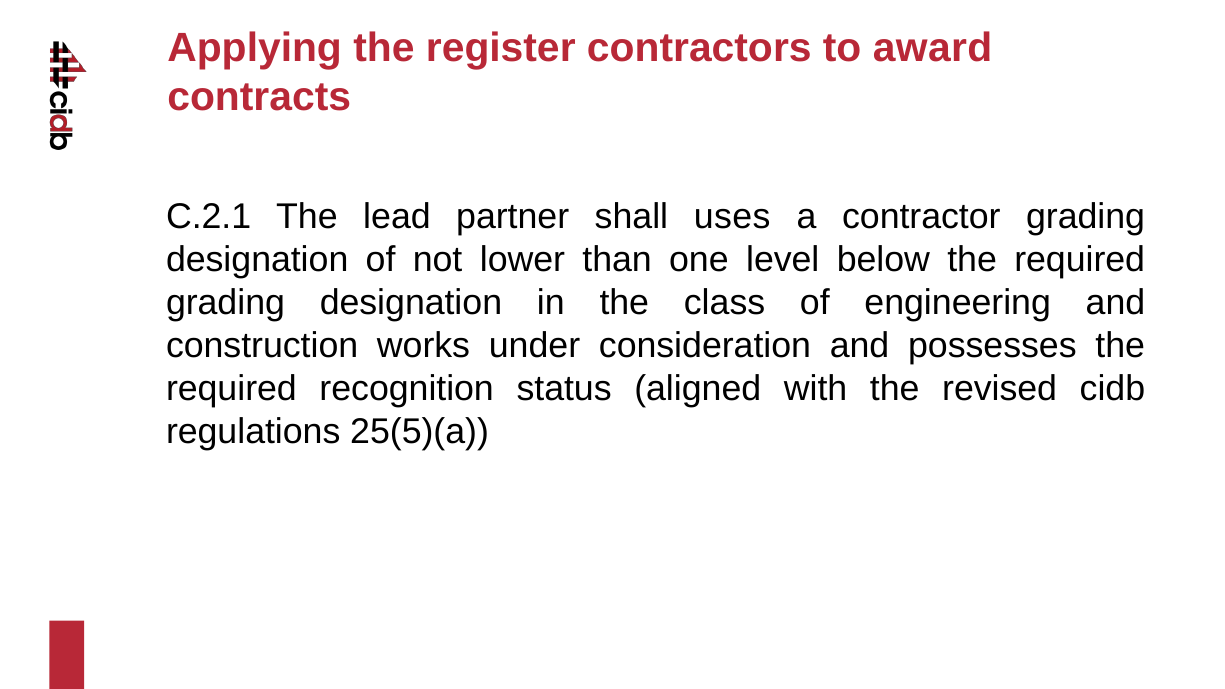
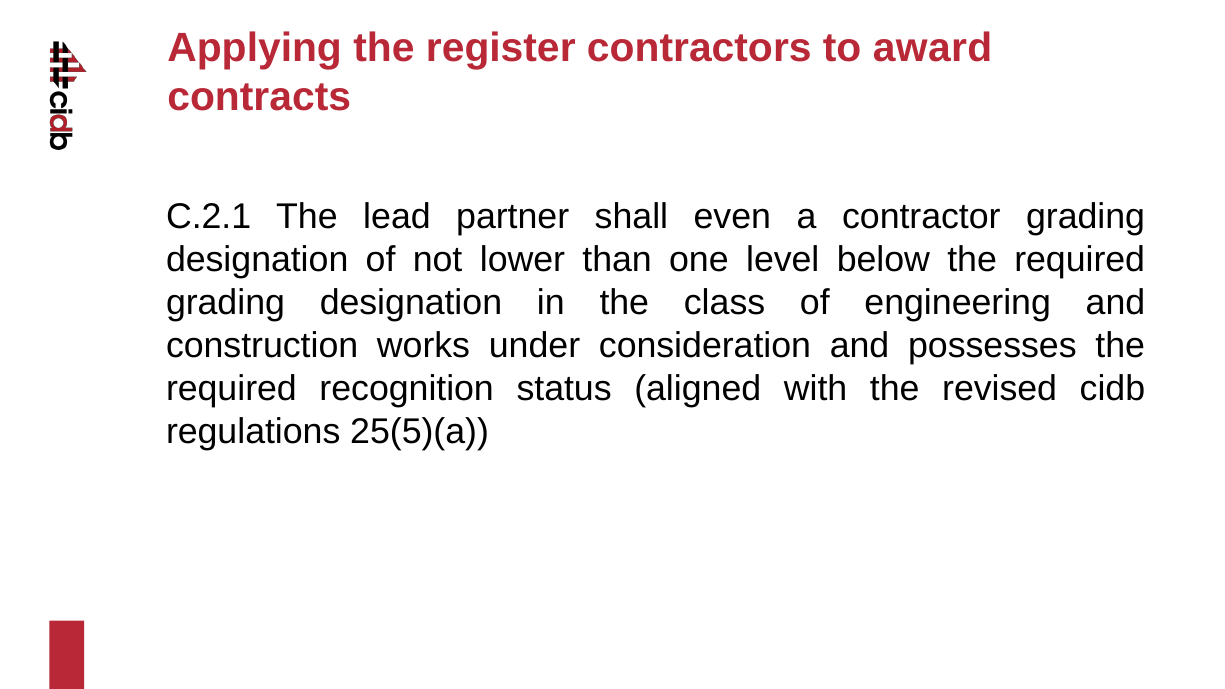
uses: uses -> even
